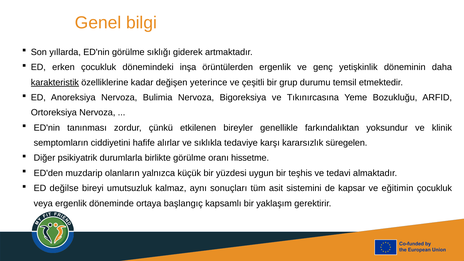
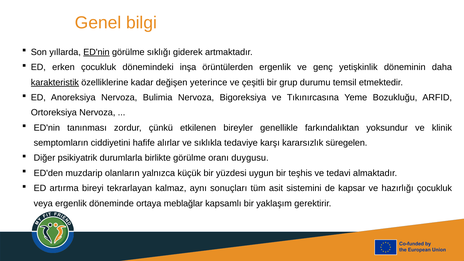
ED'nin at (96, 52) underline: none -> present
hissetme: hissetme -> duygusu
değilse: değilse -> artırma
umutsuzluk: umutsuzluk -> tekrarlayan
eğitimin: eğitimin -> hazırlığı
başlangıç: başlangıç -> meblağlar
